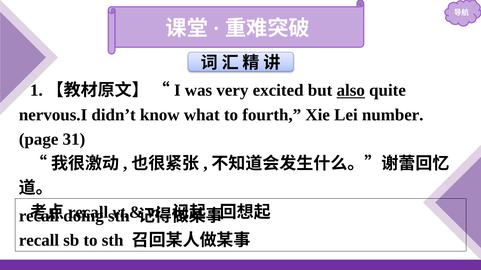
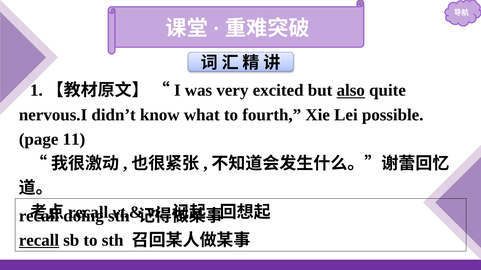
number: number -> possible
31: 31 -> 11
recall at (39, 241) underline: none -> present
